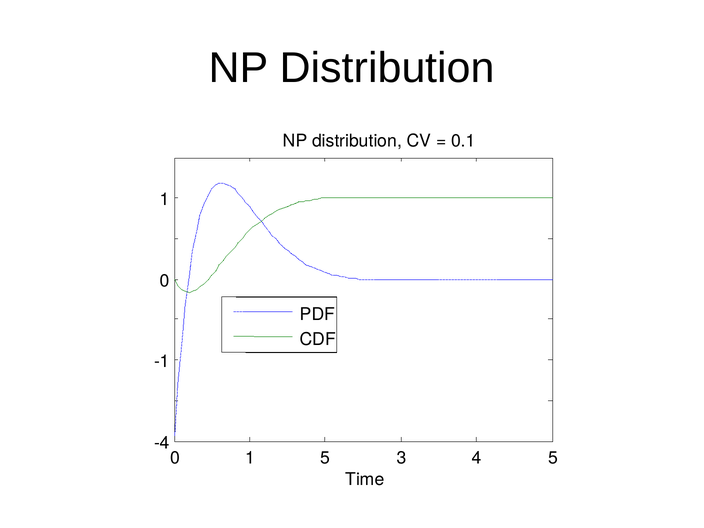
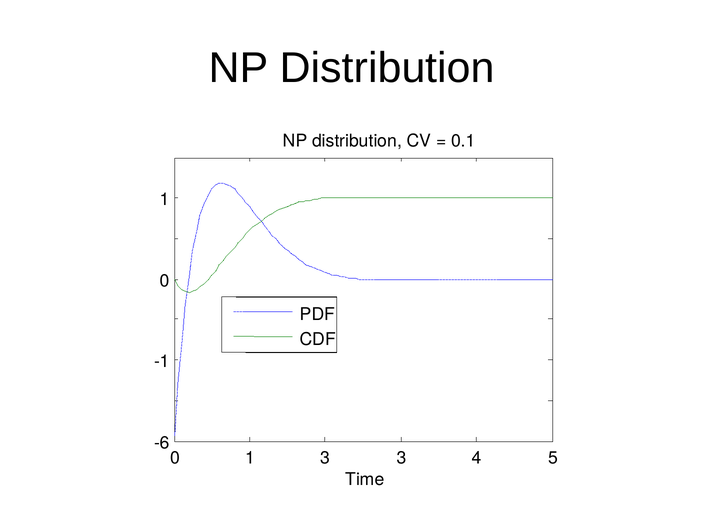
-4: -4 -> -6
1 5: 5 -> 3
